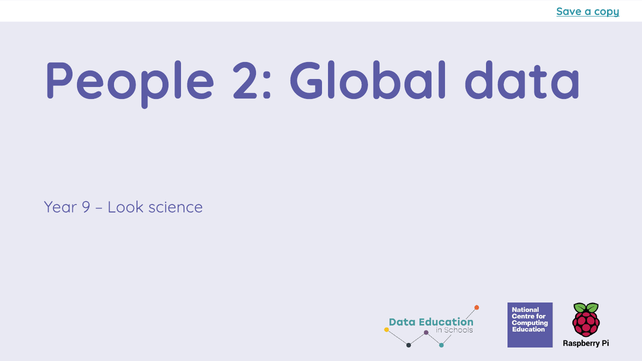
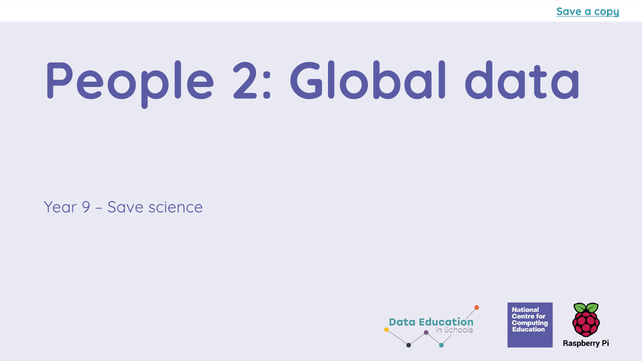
Look at (126, 207): Look -> Save
